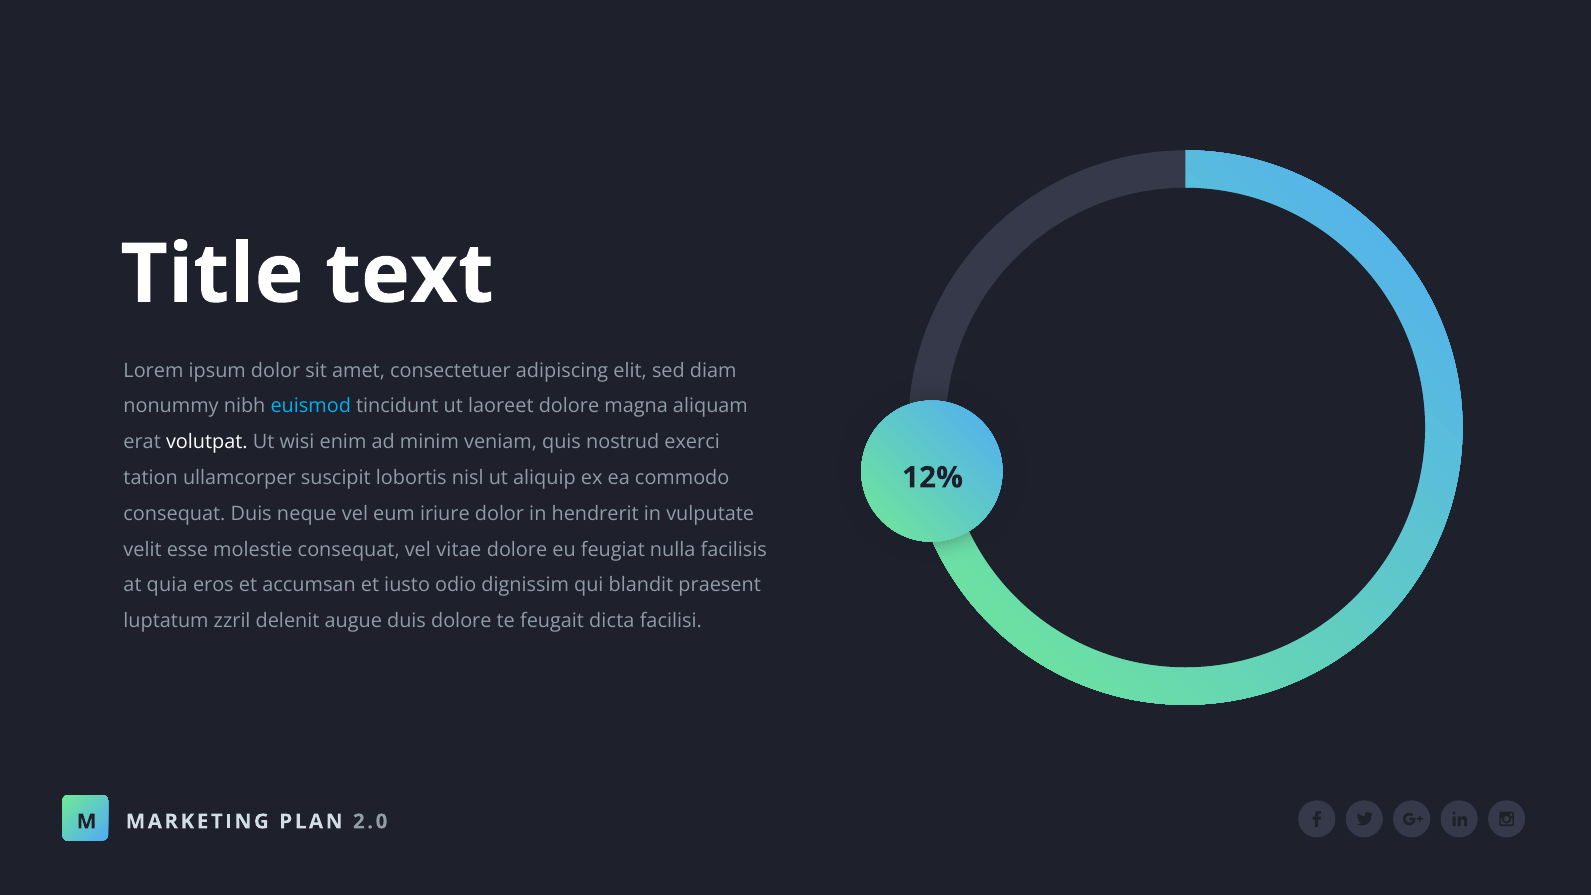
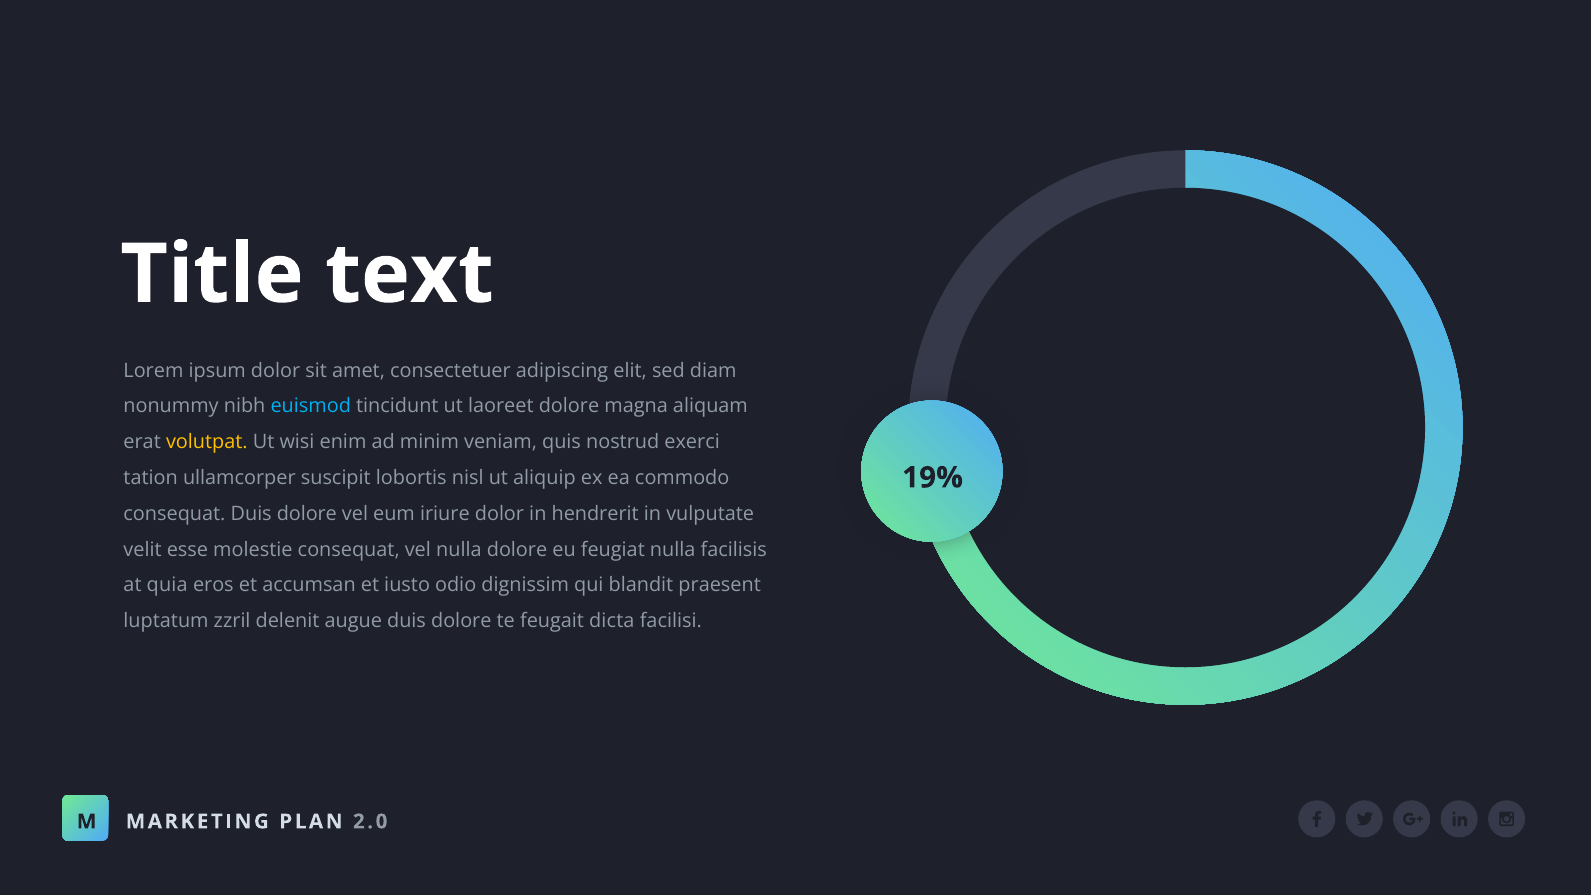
volutpat colour: white -> yellow
12%: 12% -> 19%
consequat Duis neque: neque -> dolore
vel vitae: vitae -> nulla
